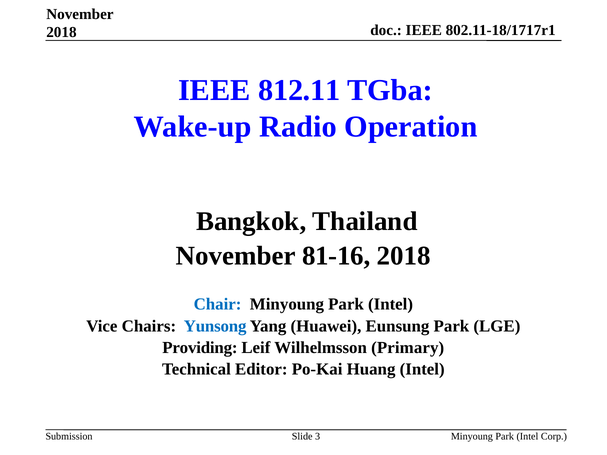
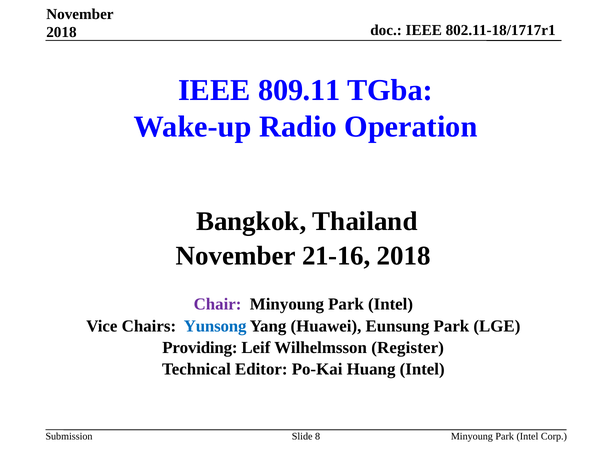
812.11: 812.11 -> 809.11
81-16: 81-16 -> 21-16
Chair colour: blue -> purple
Primary: Primary -> Register
3: 3 -> 8
